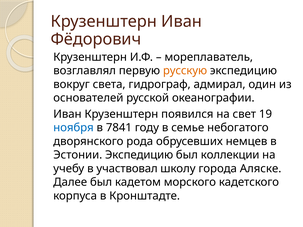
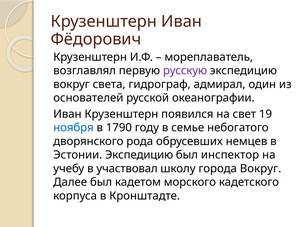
русскую colour: orange -> purple
7841: 7841 -> 1790
коллекции: коллекции -> инспектор
города Аляске: Аляске -> Вокруг
